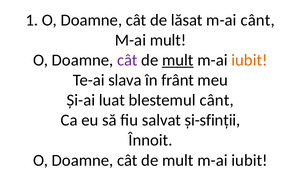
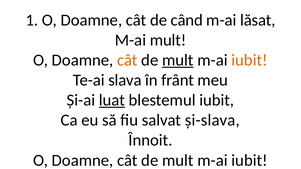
lăsat: lăsat -> când
m-ai cânt: cânt -> lăsat
cât at (127, 60) colour: purple -> orange
luat underline: none -> present
blestemul cânt: cânt -> iubit
și-sfinții: și-sfinții -> și-slava
